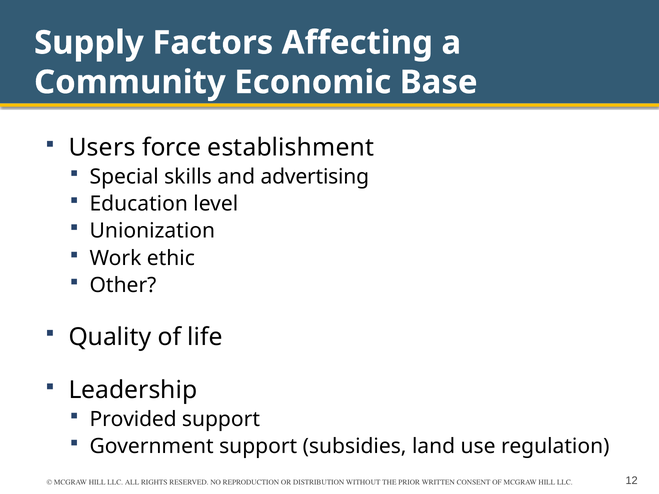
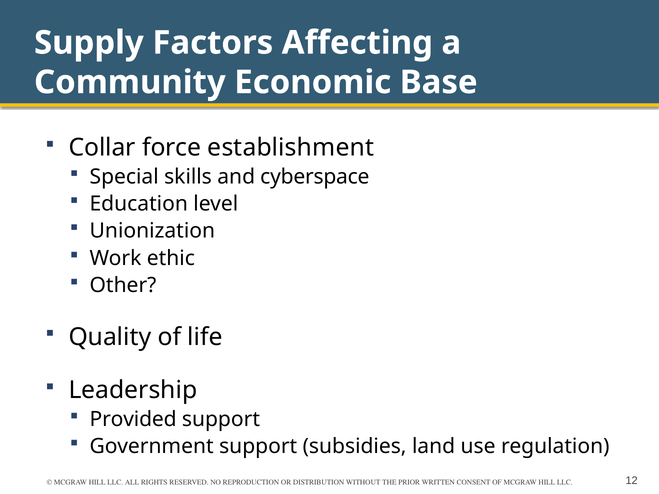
Users: Users -> Collar
advertising: advertising -> cyberspace
